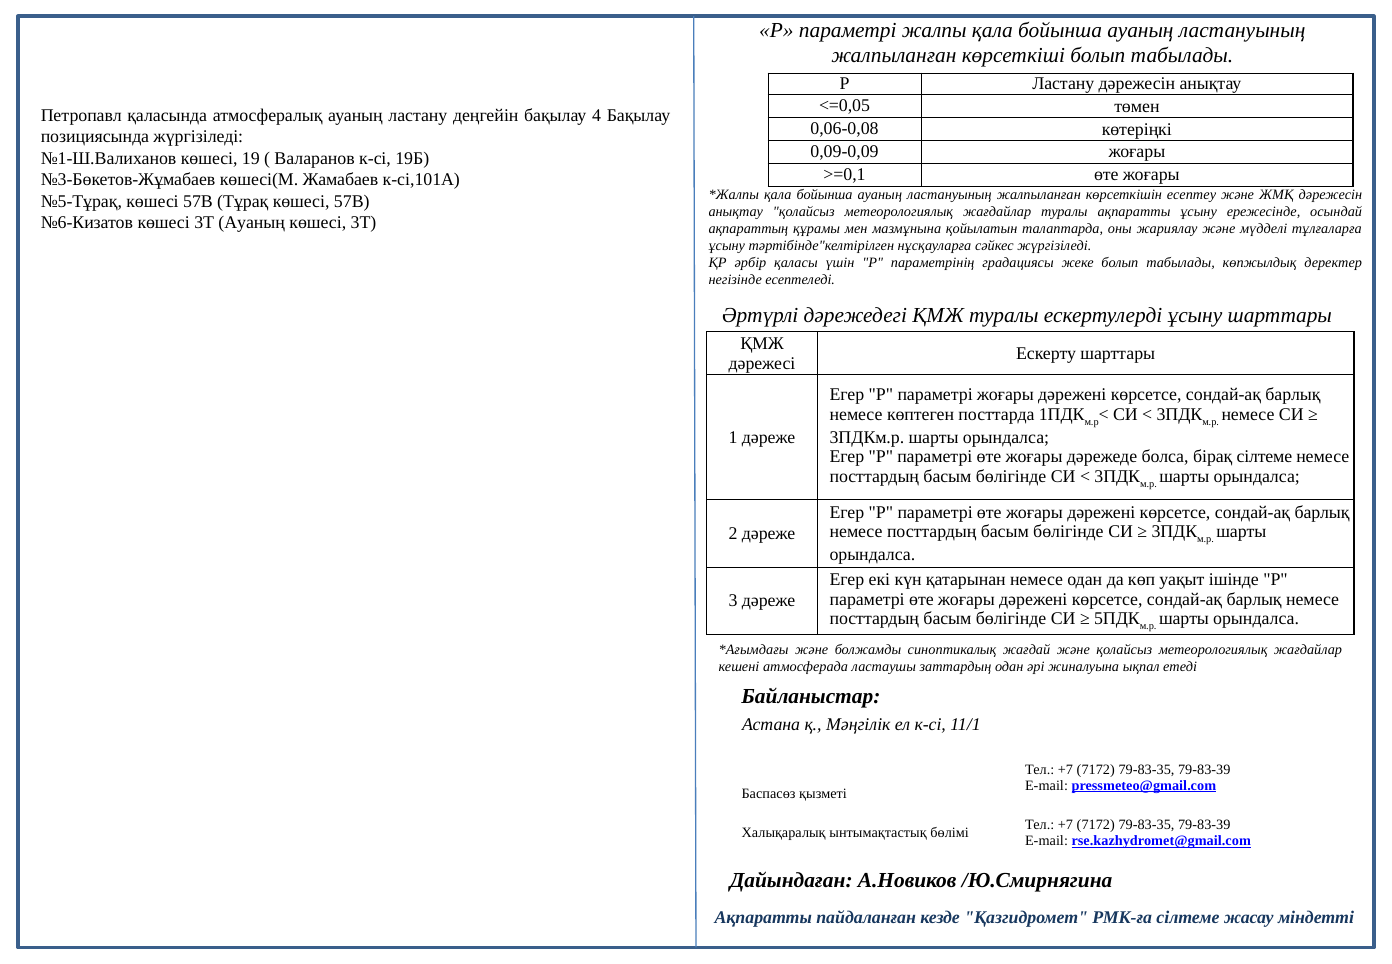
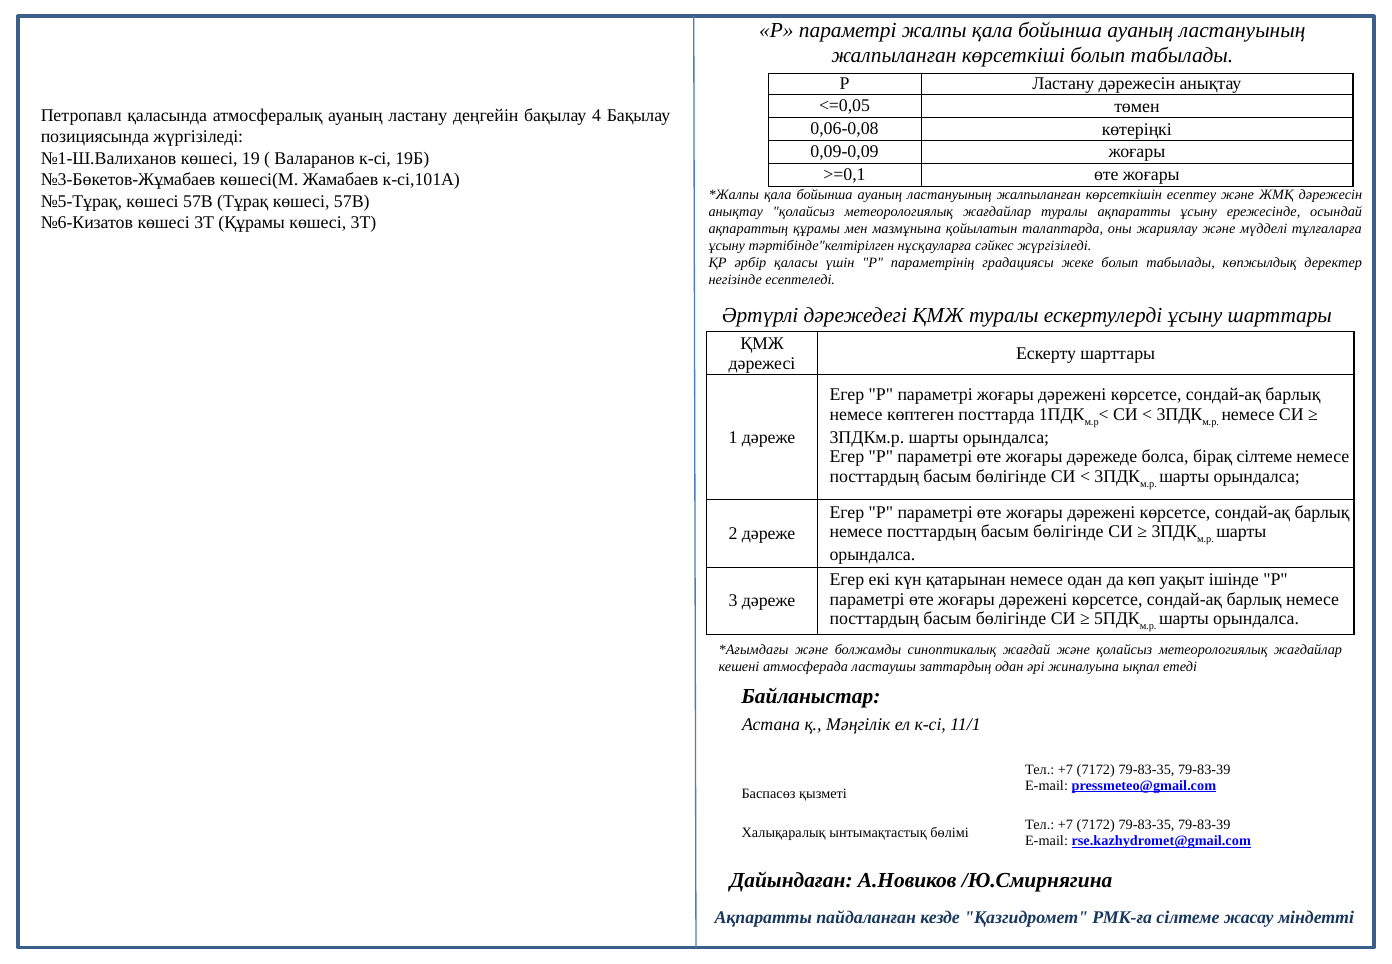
3Т Ауаның: Ауаның -> Құрамы
